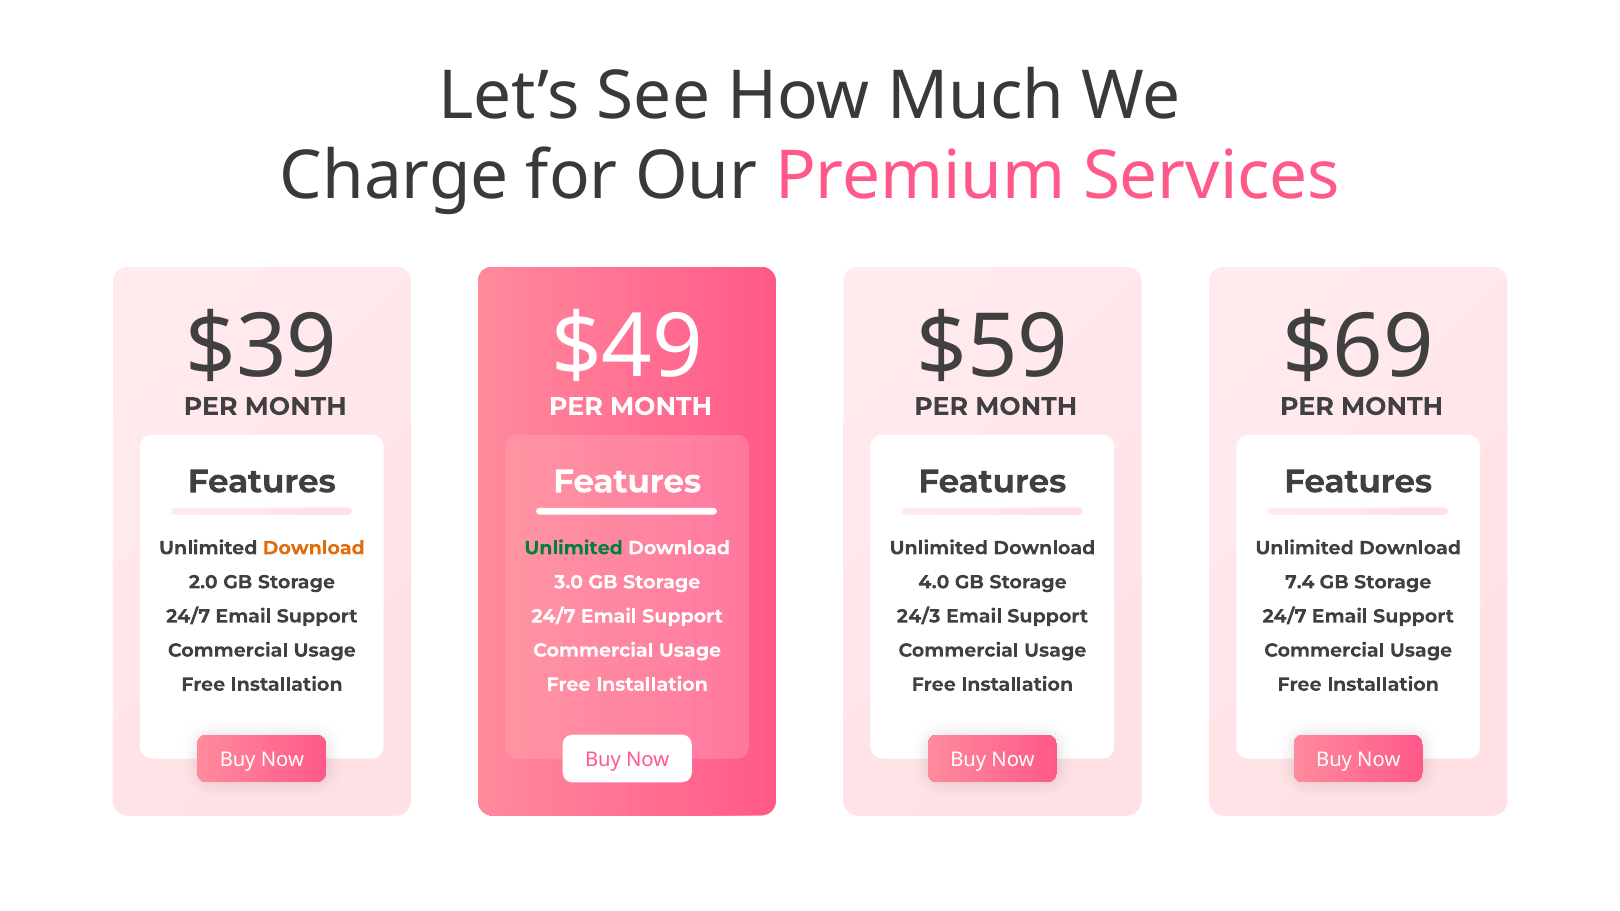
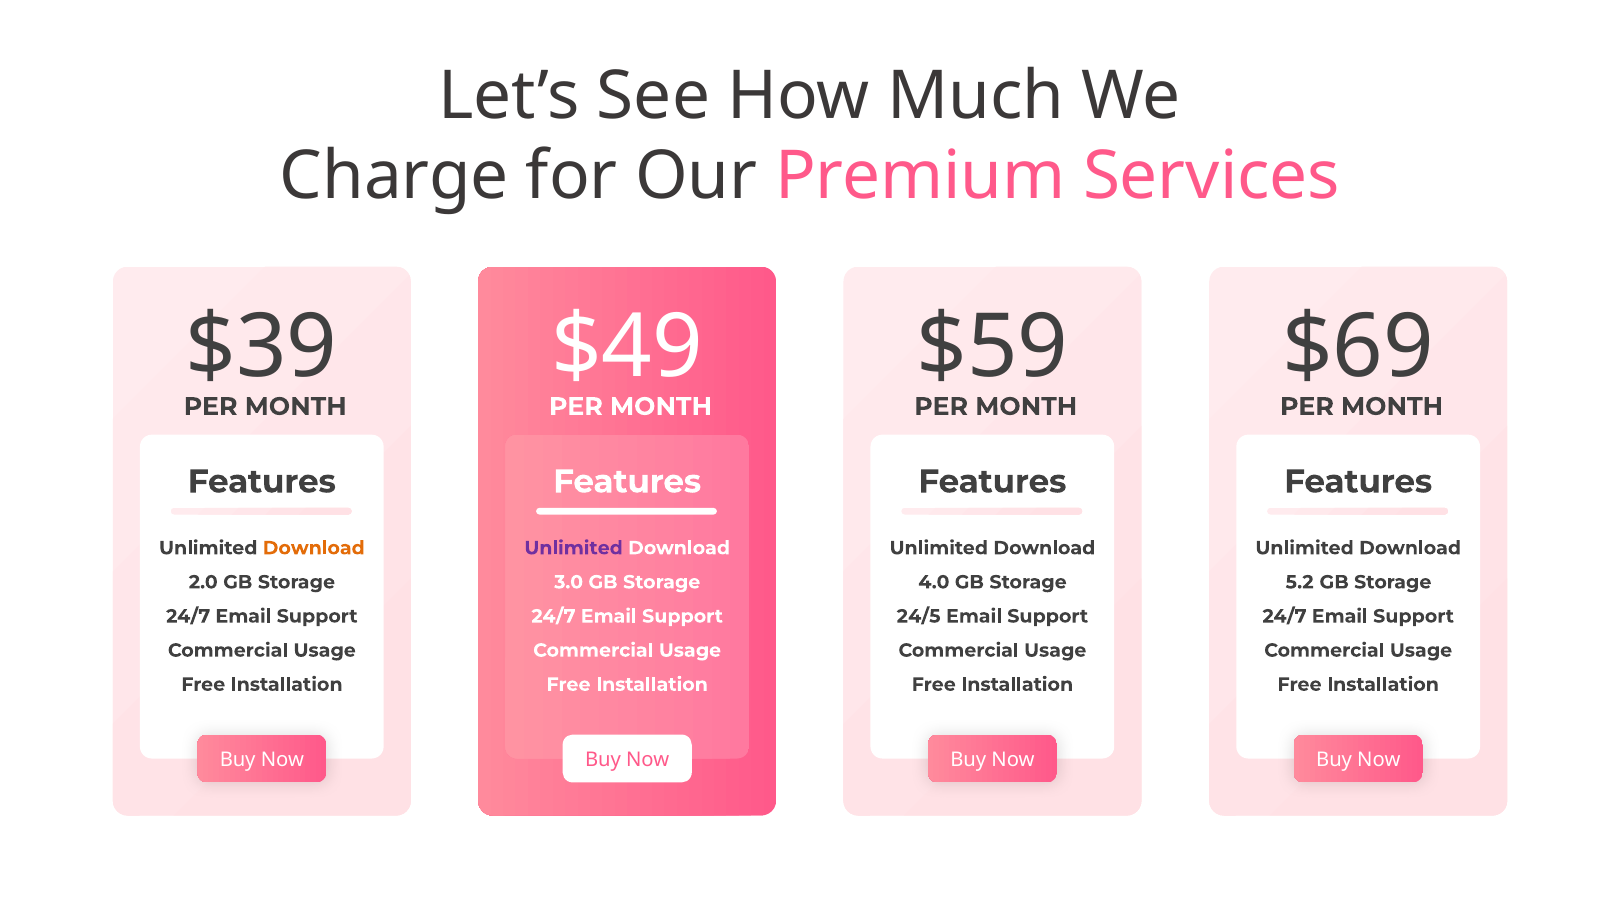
Unlimited at (574, 548) colour: green -> purple
7.4: 7.4 -> 5.2
24/3: 24/3 -> 24/5
